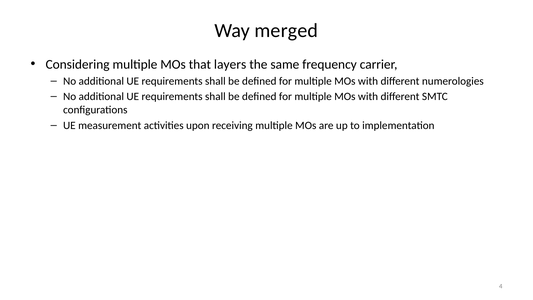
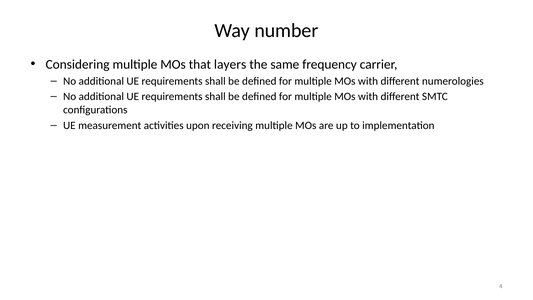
merged: merged -> number
